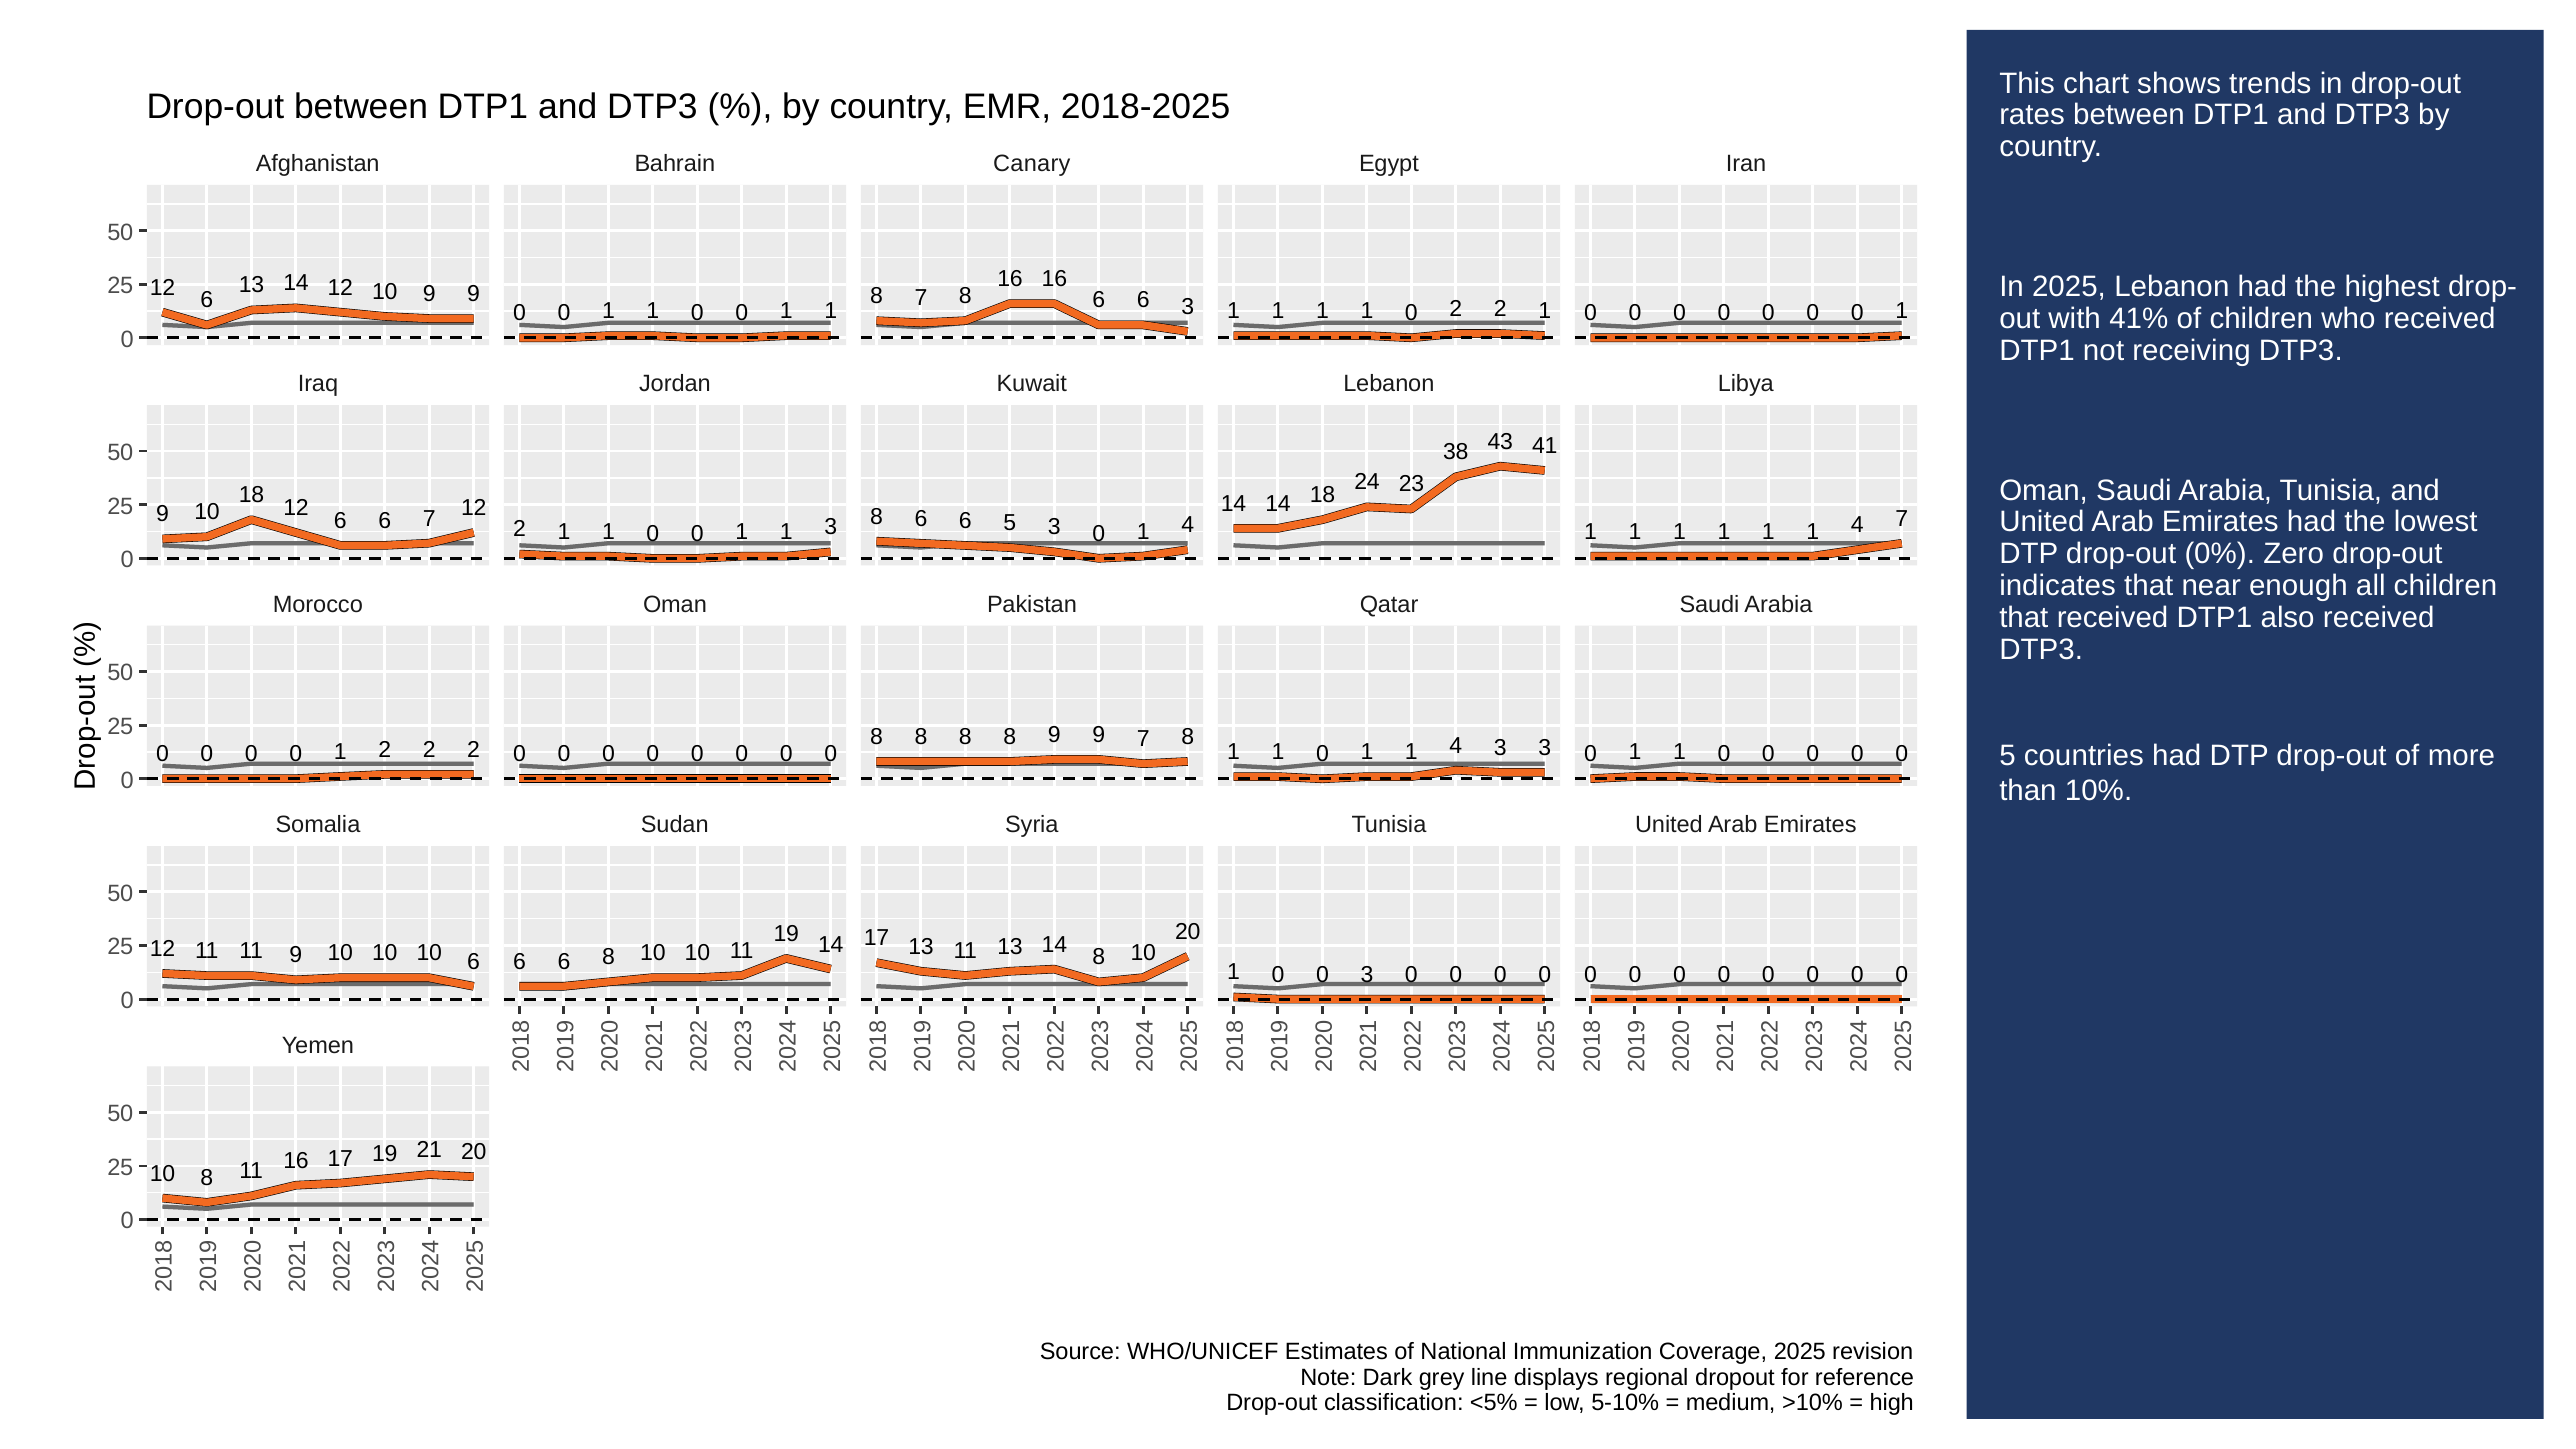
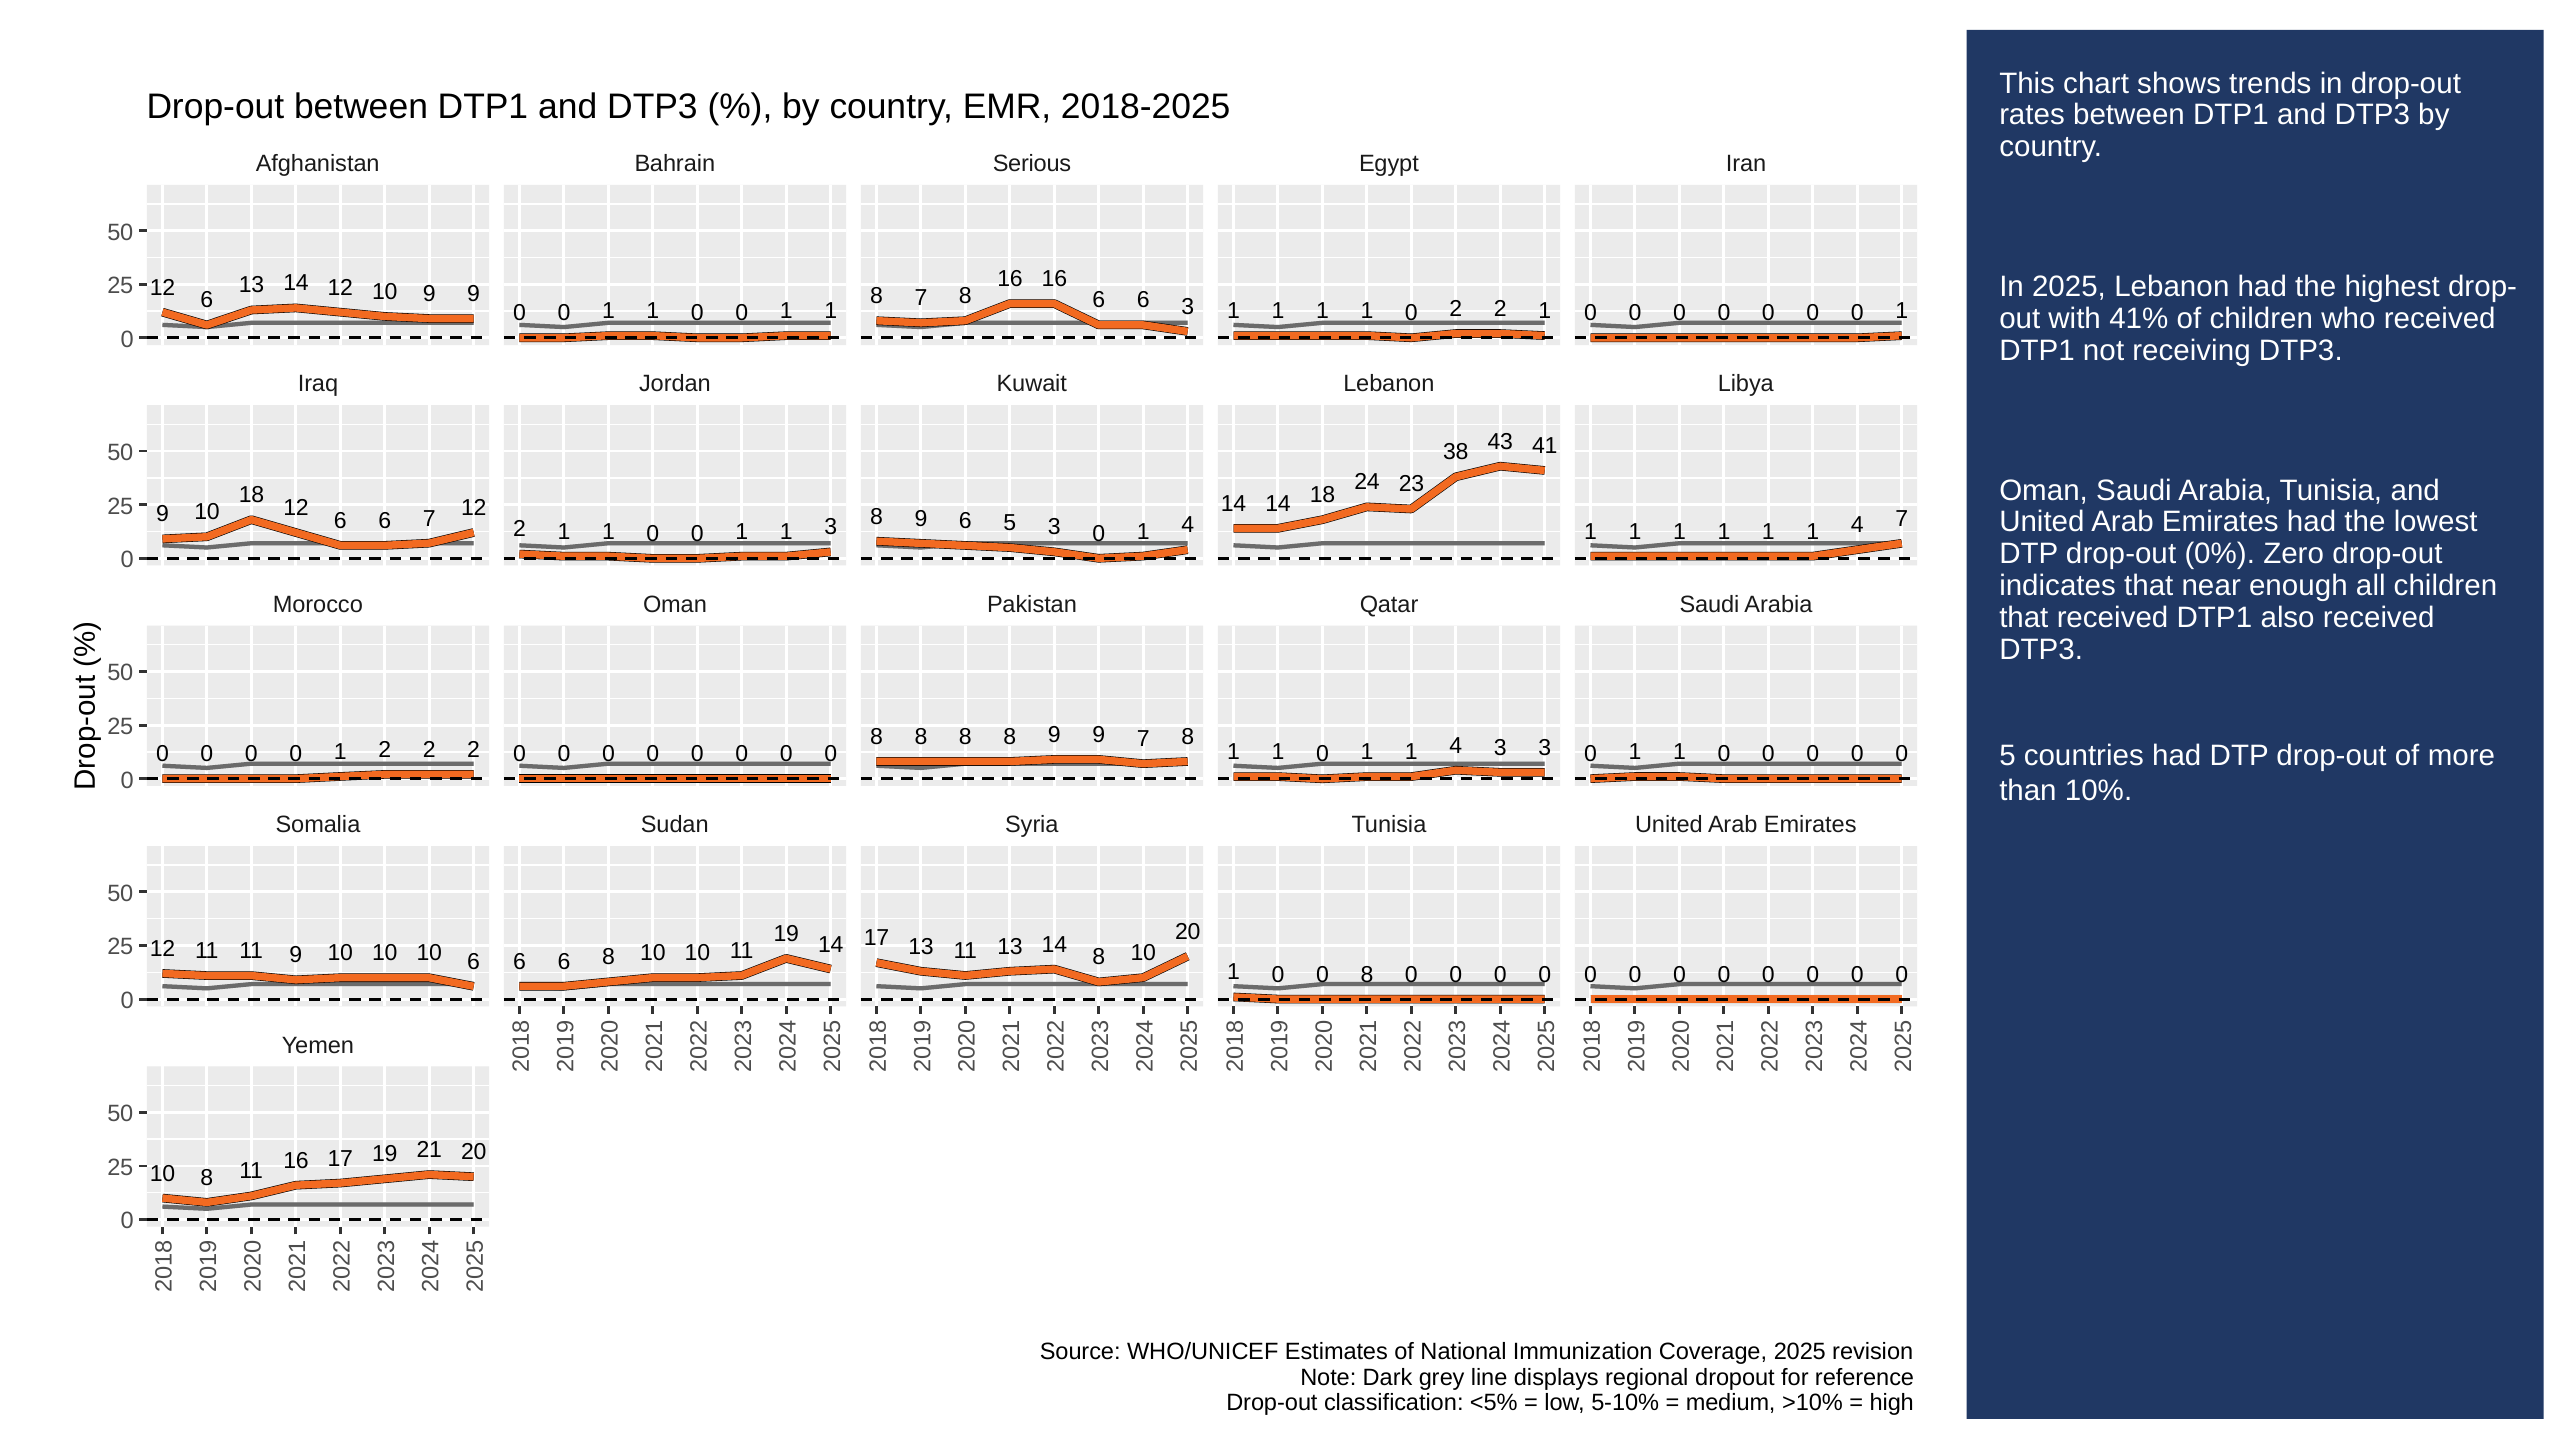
Canary: Canary -> Serious
6 at (921, 519): 6 -> 9
0 3: 3 -> 8
